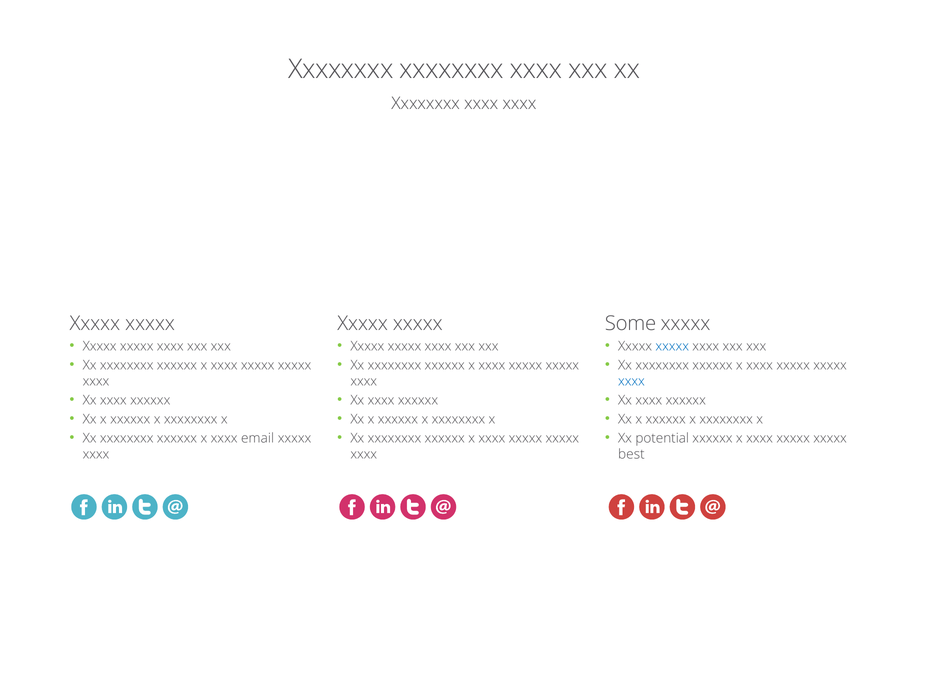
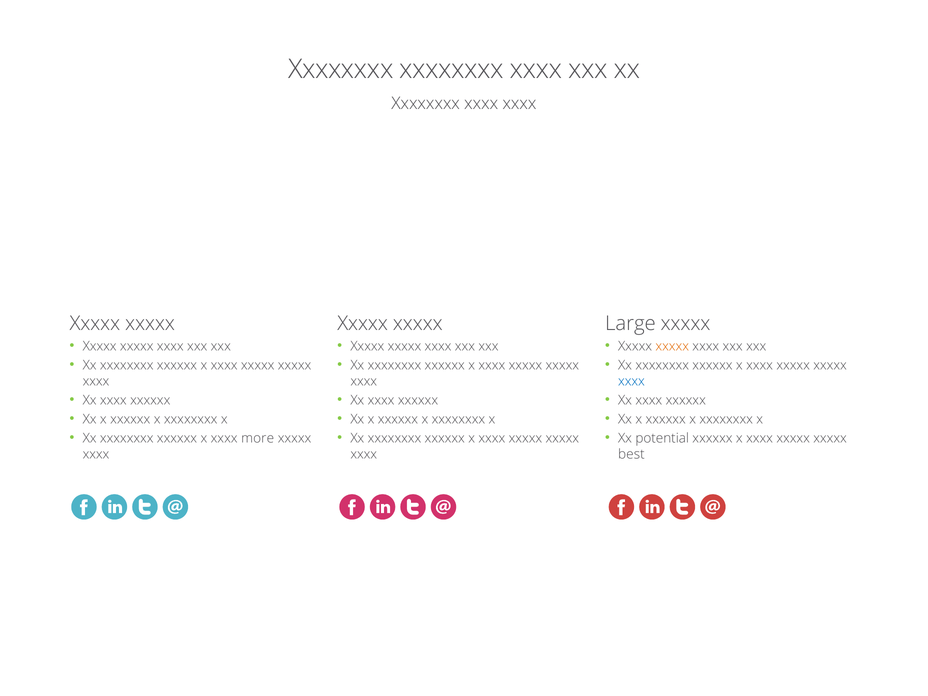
Some: Some -> Large
xxxxx at (672, 346) colour: blue -> orange
email: email -> more
